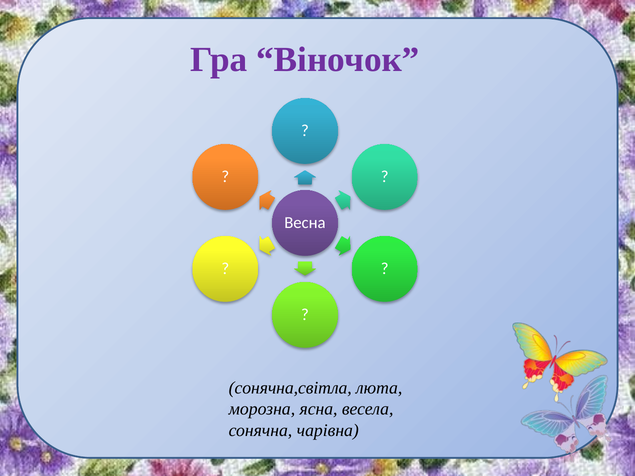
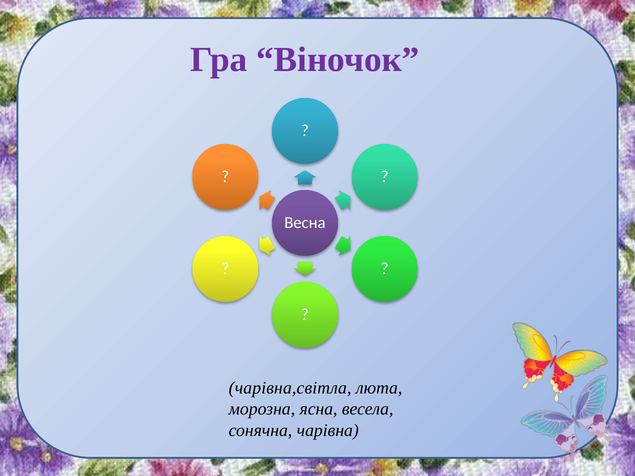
сонячна,світла: сонячна,світла -> чарівна,світла
